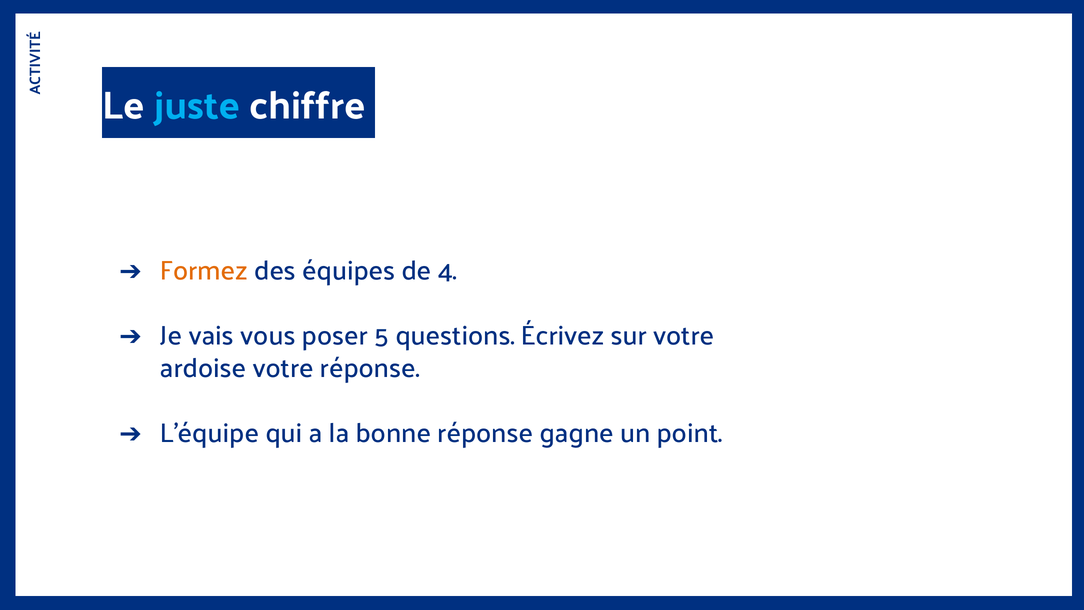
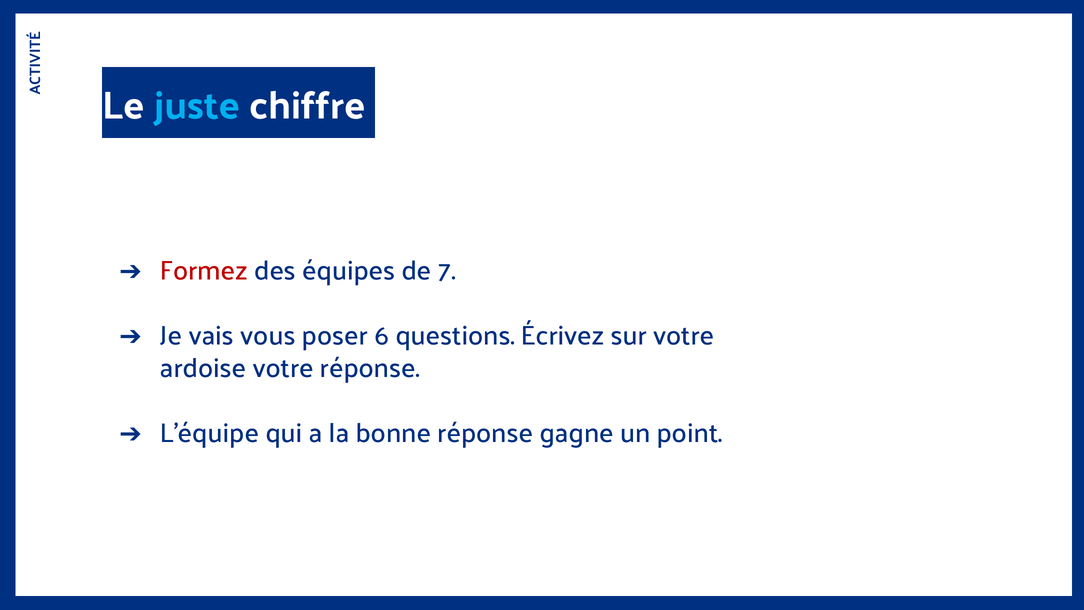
Formez colour: orange -> red
4: 4 -> 7
5: 5 -> 6
